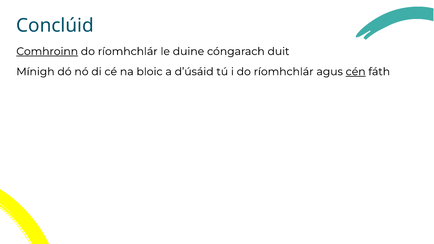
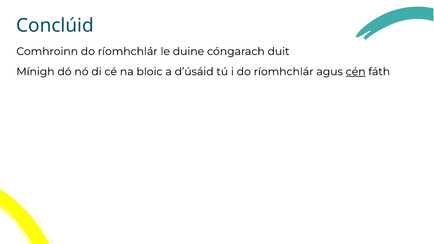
Comhroinn underline: present -> none
